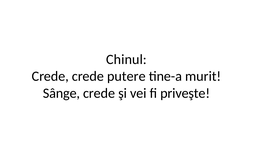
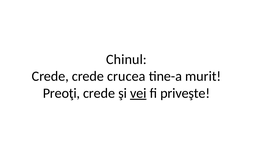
putere: putere -> crucea
Sânge: Sânge -> Preoţi
vei underline: none -> present
